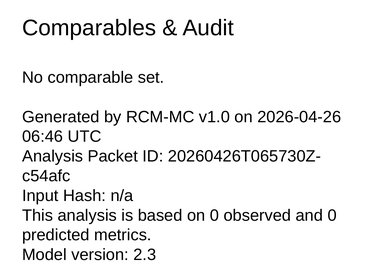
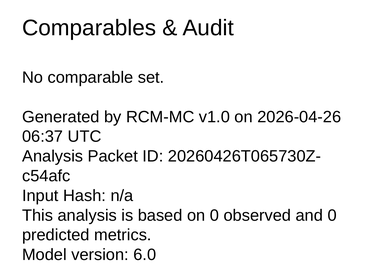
06:46: 06:46 -> 06:37
2.3: 2.3 -> 6.0
